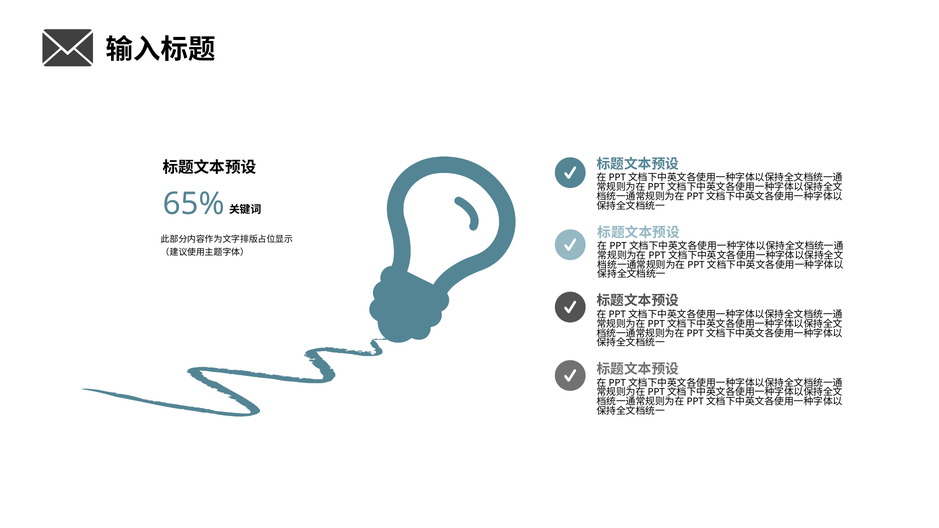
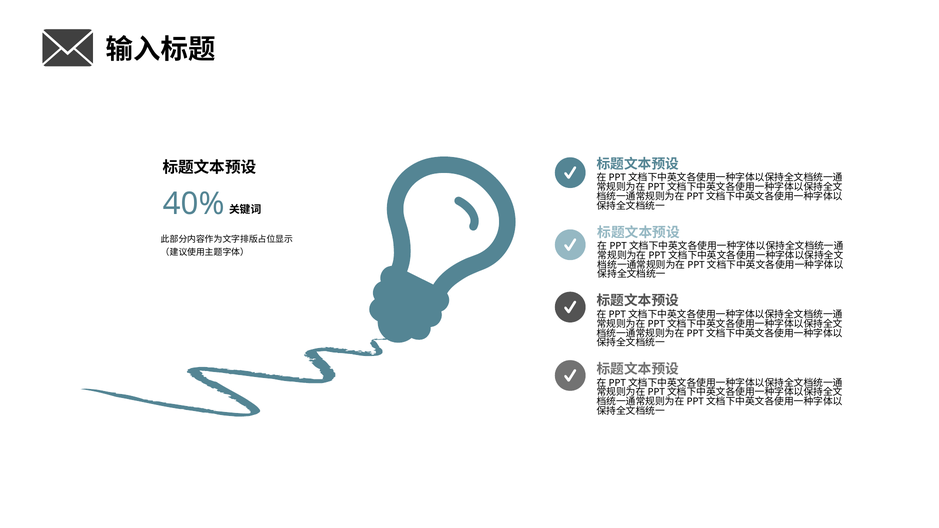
65%: 65% -> 40%
